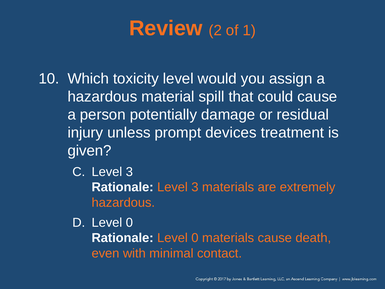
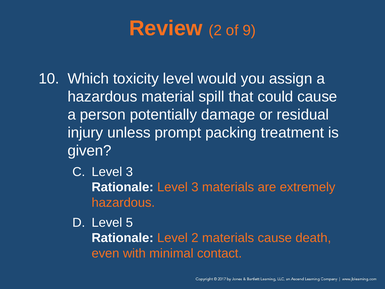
1: 1 -> 9
devices: devices -> packing
0 at (129, 222): 0 -> 5
Rationale Level 0: 0 -> 2
